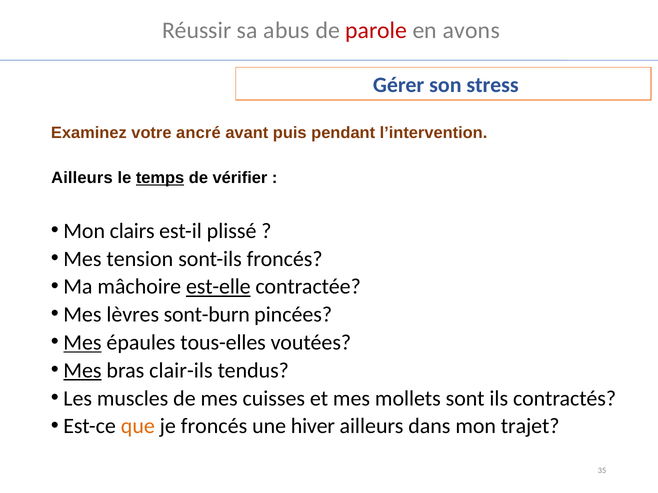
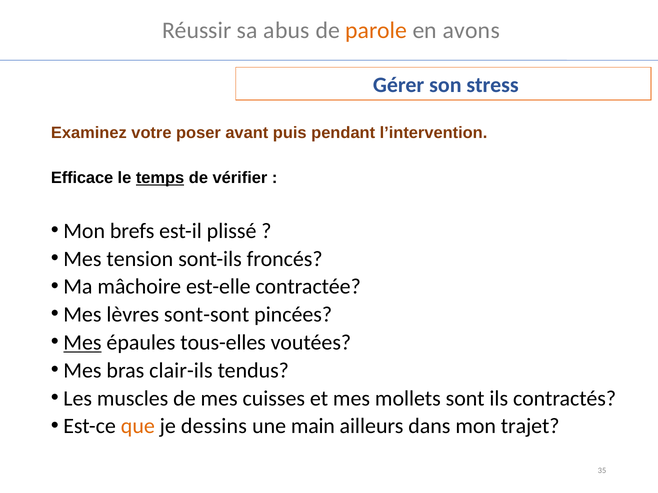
parole colour: red -> orange
ancré: ancré -> poser
Ailleurs at (82, 178): Ailleurs -> Efficace
clairs: clairs -> brefs
est-elle underline: present -> none
sont-burn: sont-burn -> sont-sont
Mes at (82, 371) underline: present -> none
je froncés: froncés -> dessins
hiver: hiver -> main
